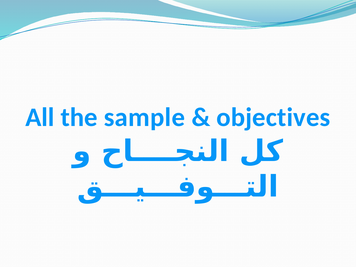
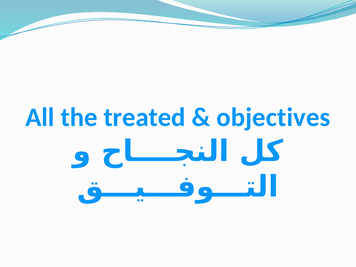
sample: sample -> treated
